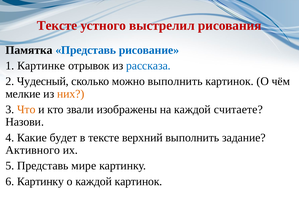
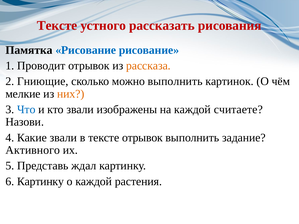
выстрелил: выстрелил -> рассказать
Памятка Представь: Представь -> Рисование
Картинке: Картинке -> Проводит
рассказа colour: blue -> orange
Чудесный: Чудесный -> Гниющие
Что colour: orange -> blue
Какие будет: будет -> звали
тексте верхний: верхний -> отрывок
мире: мире -> ждал
каждой картинок: картинок -> растения
